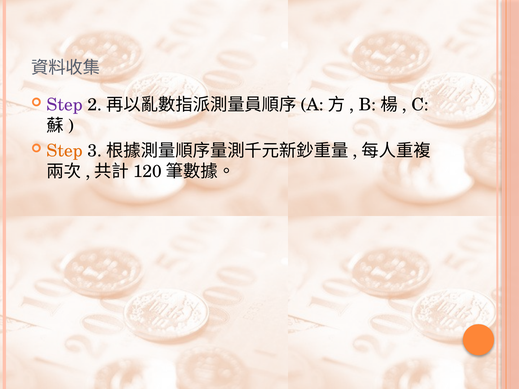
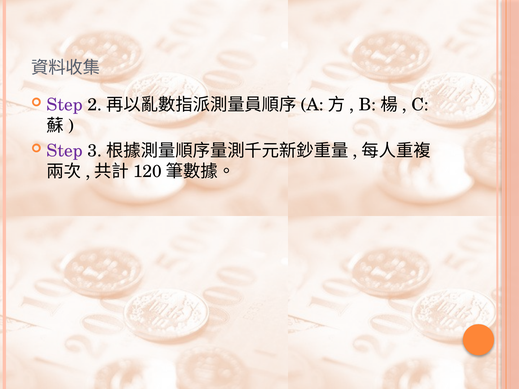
Step at (65, 151) colour: orange -> purple
